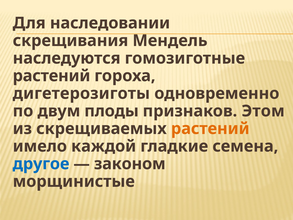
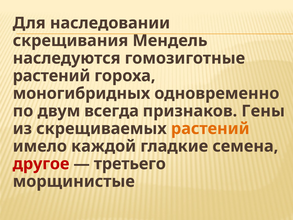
дигетерозиготы: дигетерозиготы -> моногибридных
плоды: плоды -> всегда
Этом: Этом -> Гены
другое colour: blue -> red
законом: законом -> третьего
